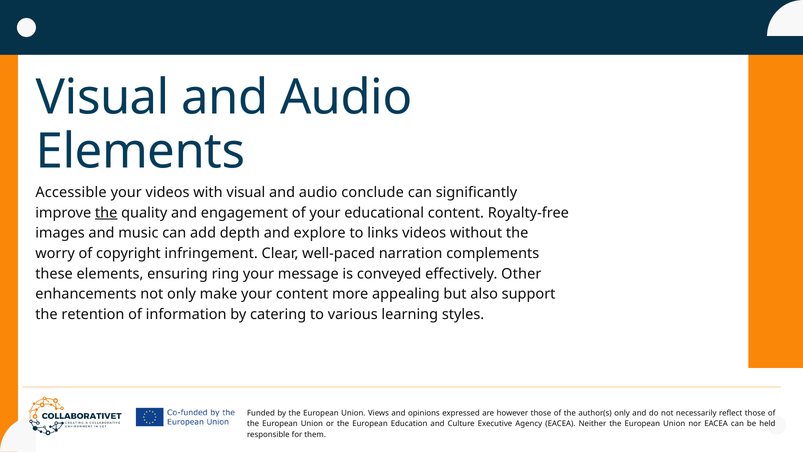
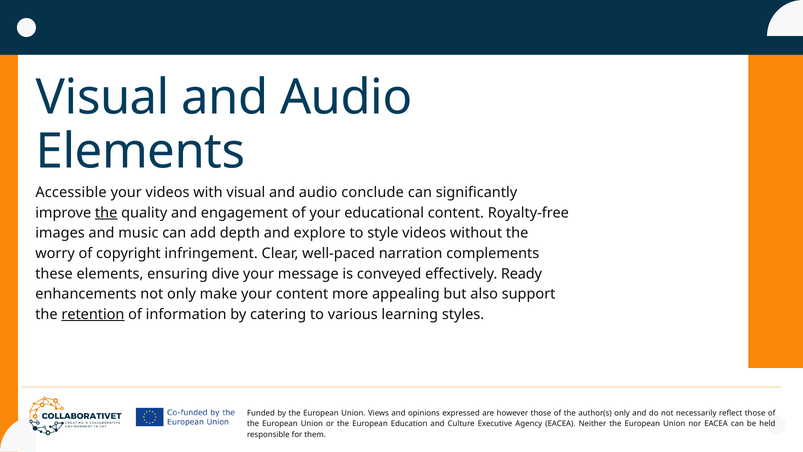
links: links -> style
ring: ring -> dive
Other: Other -> Ready
retention underline: none -> present
